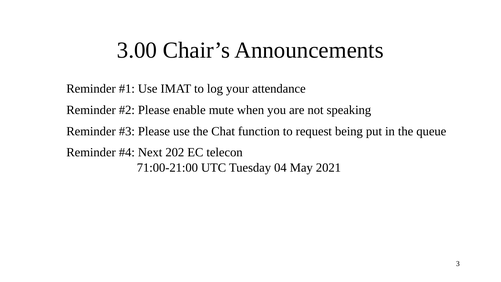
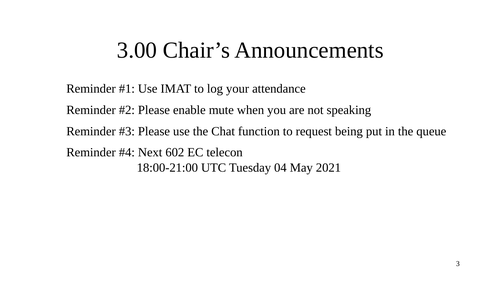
202: 202 -> 602
71:00-21:00: 71:00-21:00 -> 18:00-21:00
